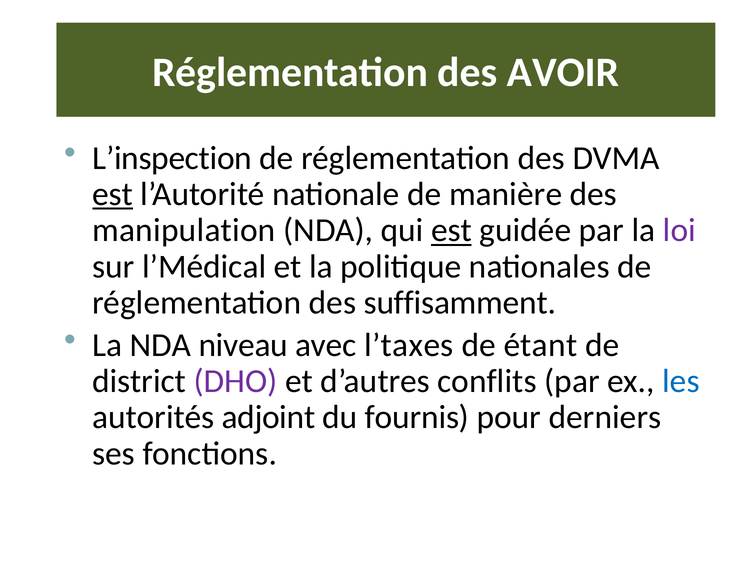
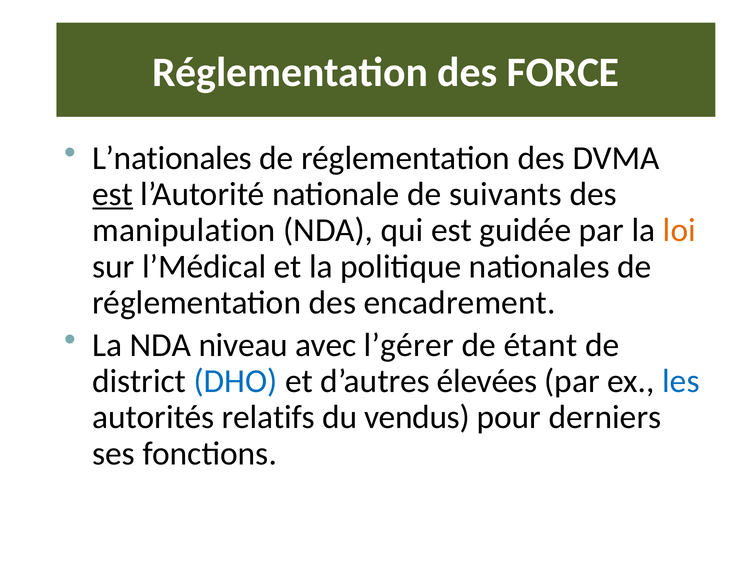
AVOIR: AVOIR -> FORCE
L’inspection: L’inspection -> L’nationales
manière: manière -> suivants
est at (451, 230) underline: present -> none
loi colour: purple -> orange
suffisamment: suffisamment -> encadrement
l’taxes: l’taxes -> l’gérer
DHO colour: purple -> blue
conflits: conflits -> élevées
adjoint: adjoint -> relatifs
fournis: fournis -> vendus
